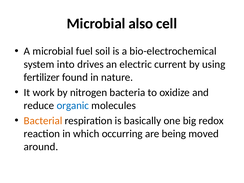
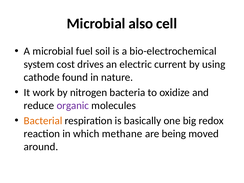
into: into -> cost
fertilizer: fertilizer -> cathode
organic colour: blue -> purple
occurring: occurring -> methane
